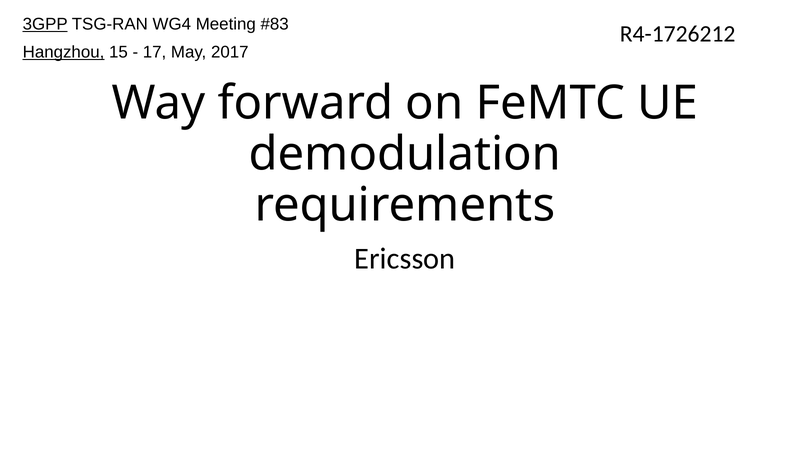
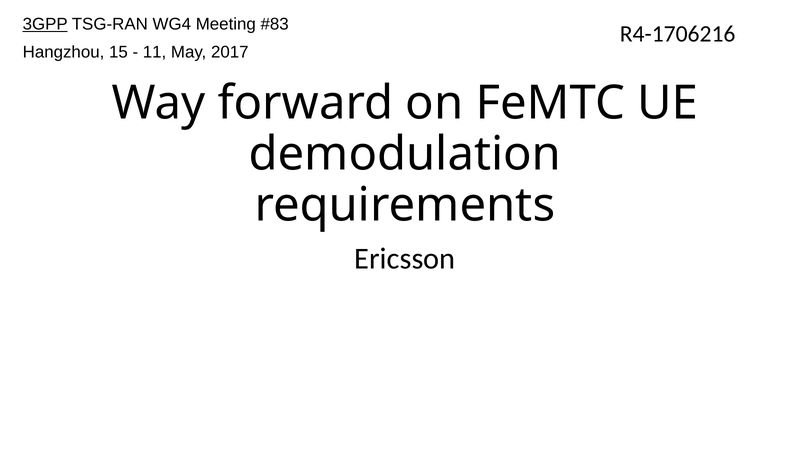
R4-1726212: R4-1726212 -> R4-1706216
Hangzhou underline: present -> none
17: 17 -> 11
